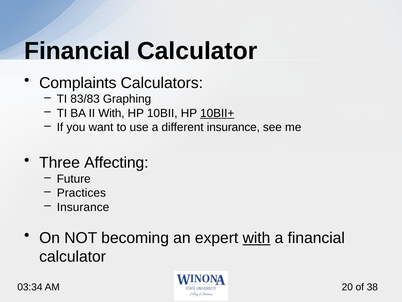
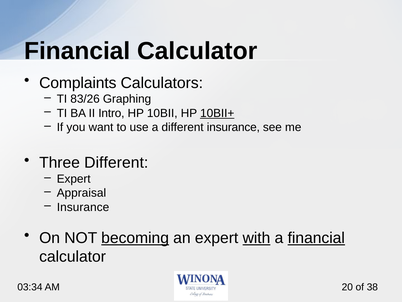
83/83: 83/83 -> 83/26
II With: With -> Intro
Three Affecting: Affecting -> Different
Future at (74, 179): Future -> Expert
Practices: Practices -> Appraisal
becoming underline: none -> present
financial at (316, 238) underline: none -> present
